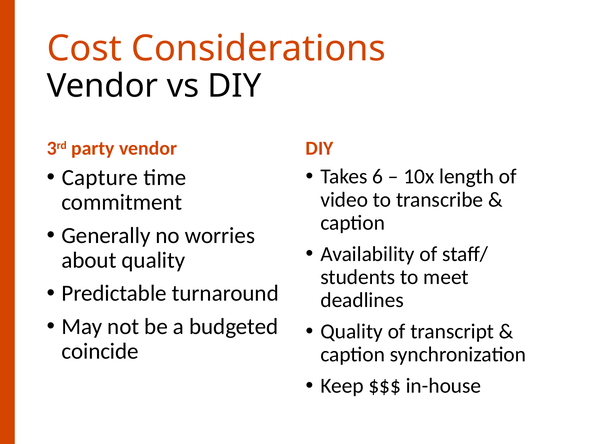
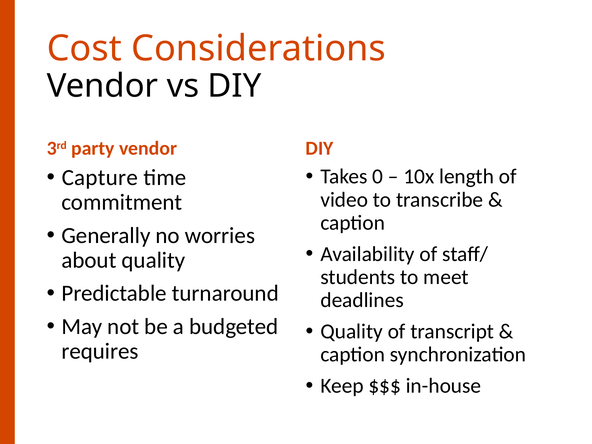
6: 6 -> 0
coincide: coincide -> requires
